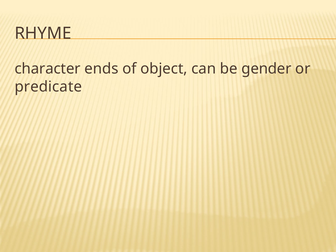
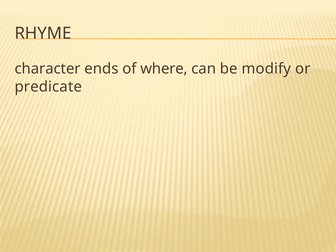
object: object -> where
gender: gender -> modify
